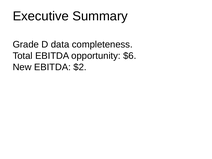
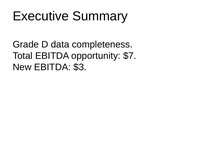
$6: $6 -> $7
$2: $2 -> $3
